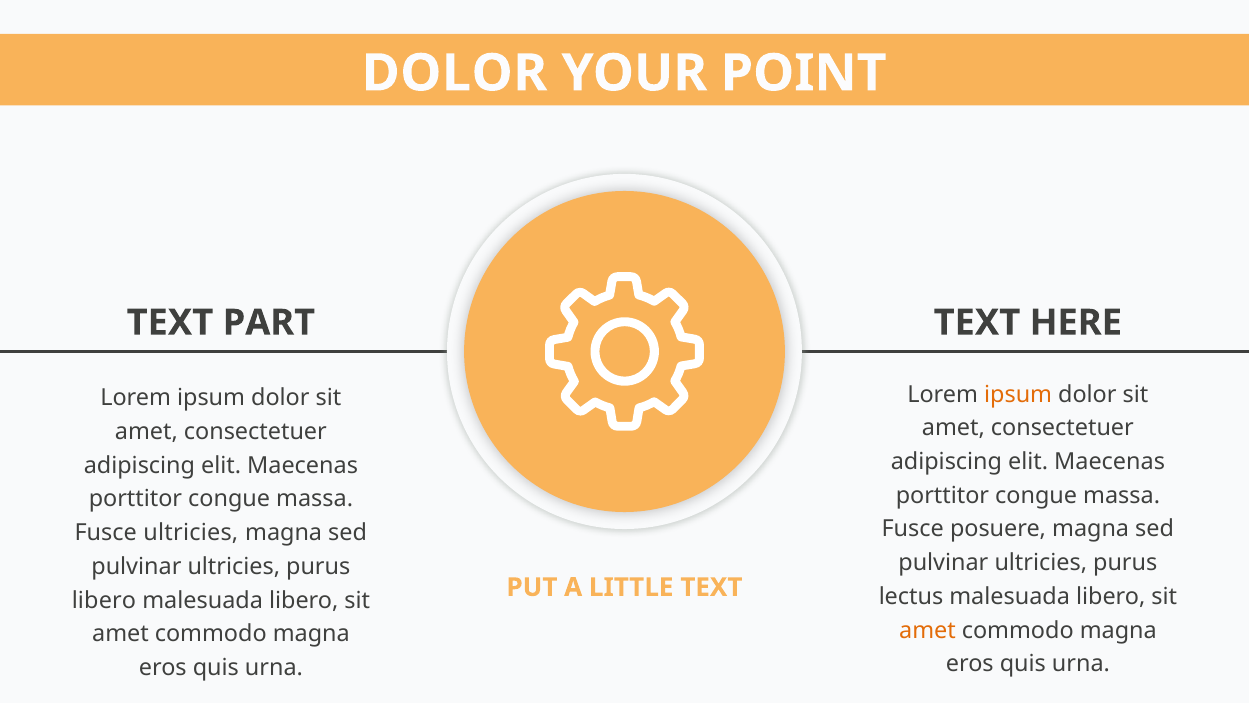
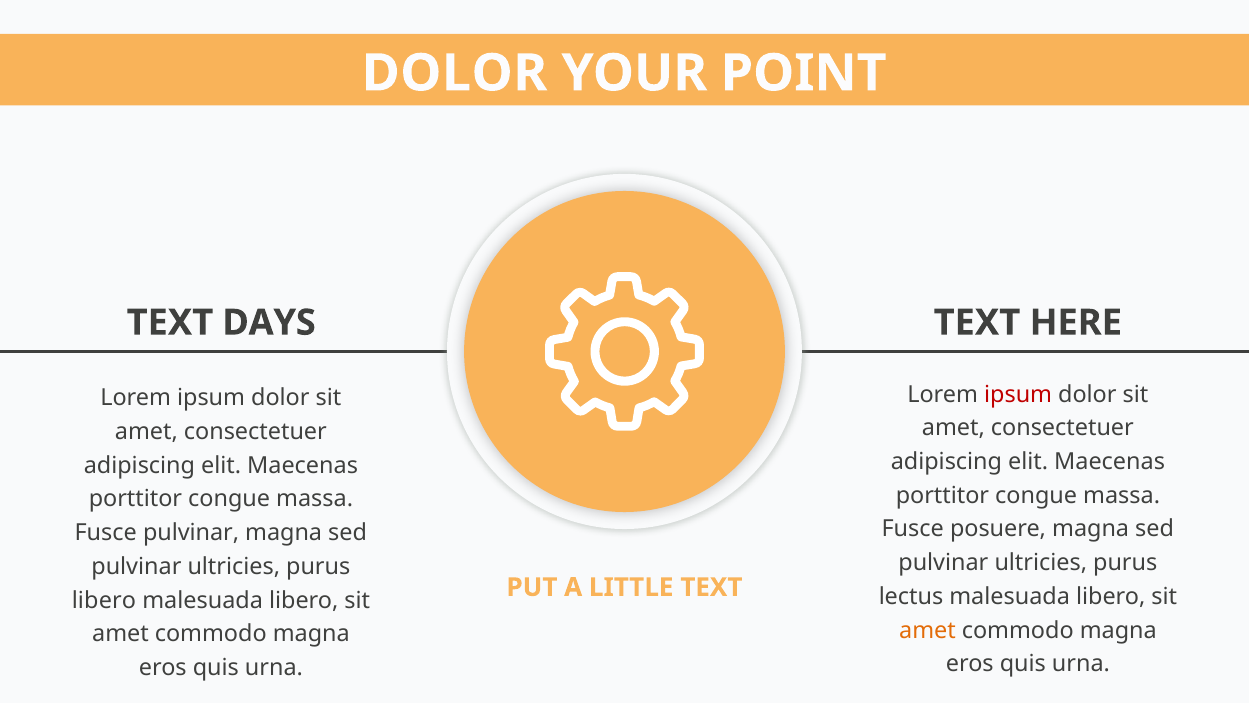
PART: PART -> DAYS
ipsum at (1018, 394) colour: orange -> red
Fusce ultricies: ultricies -> pulvinar
